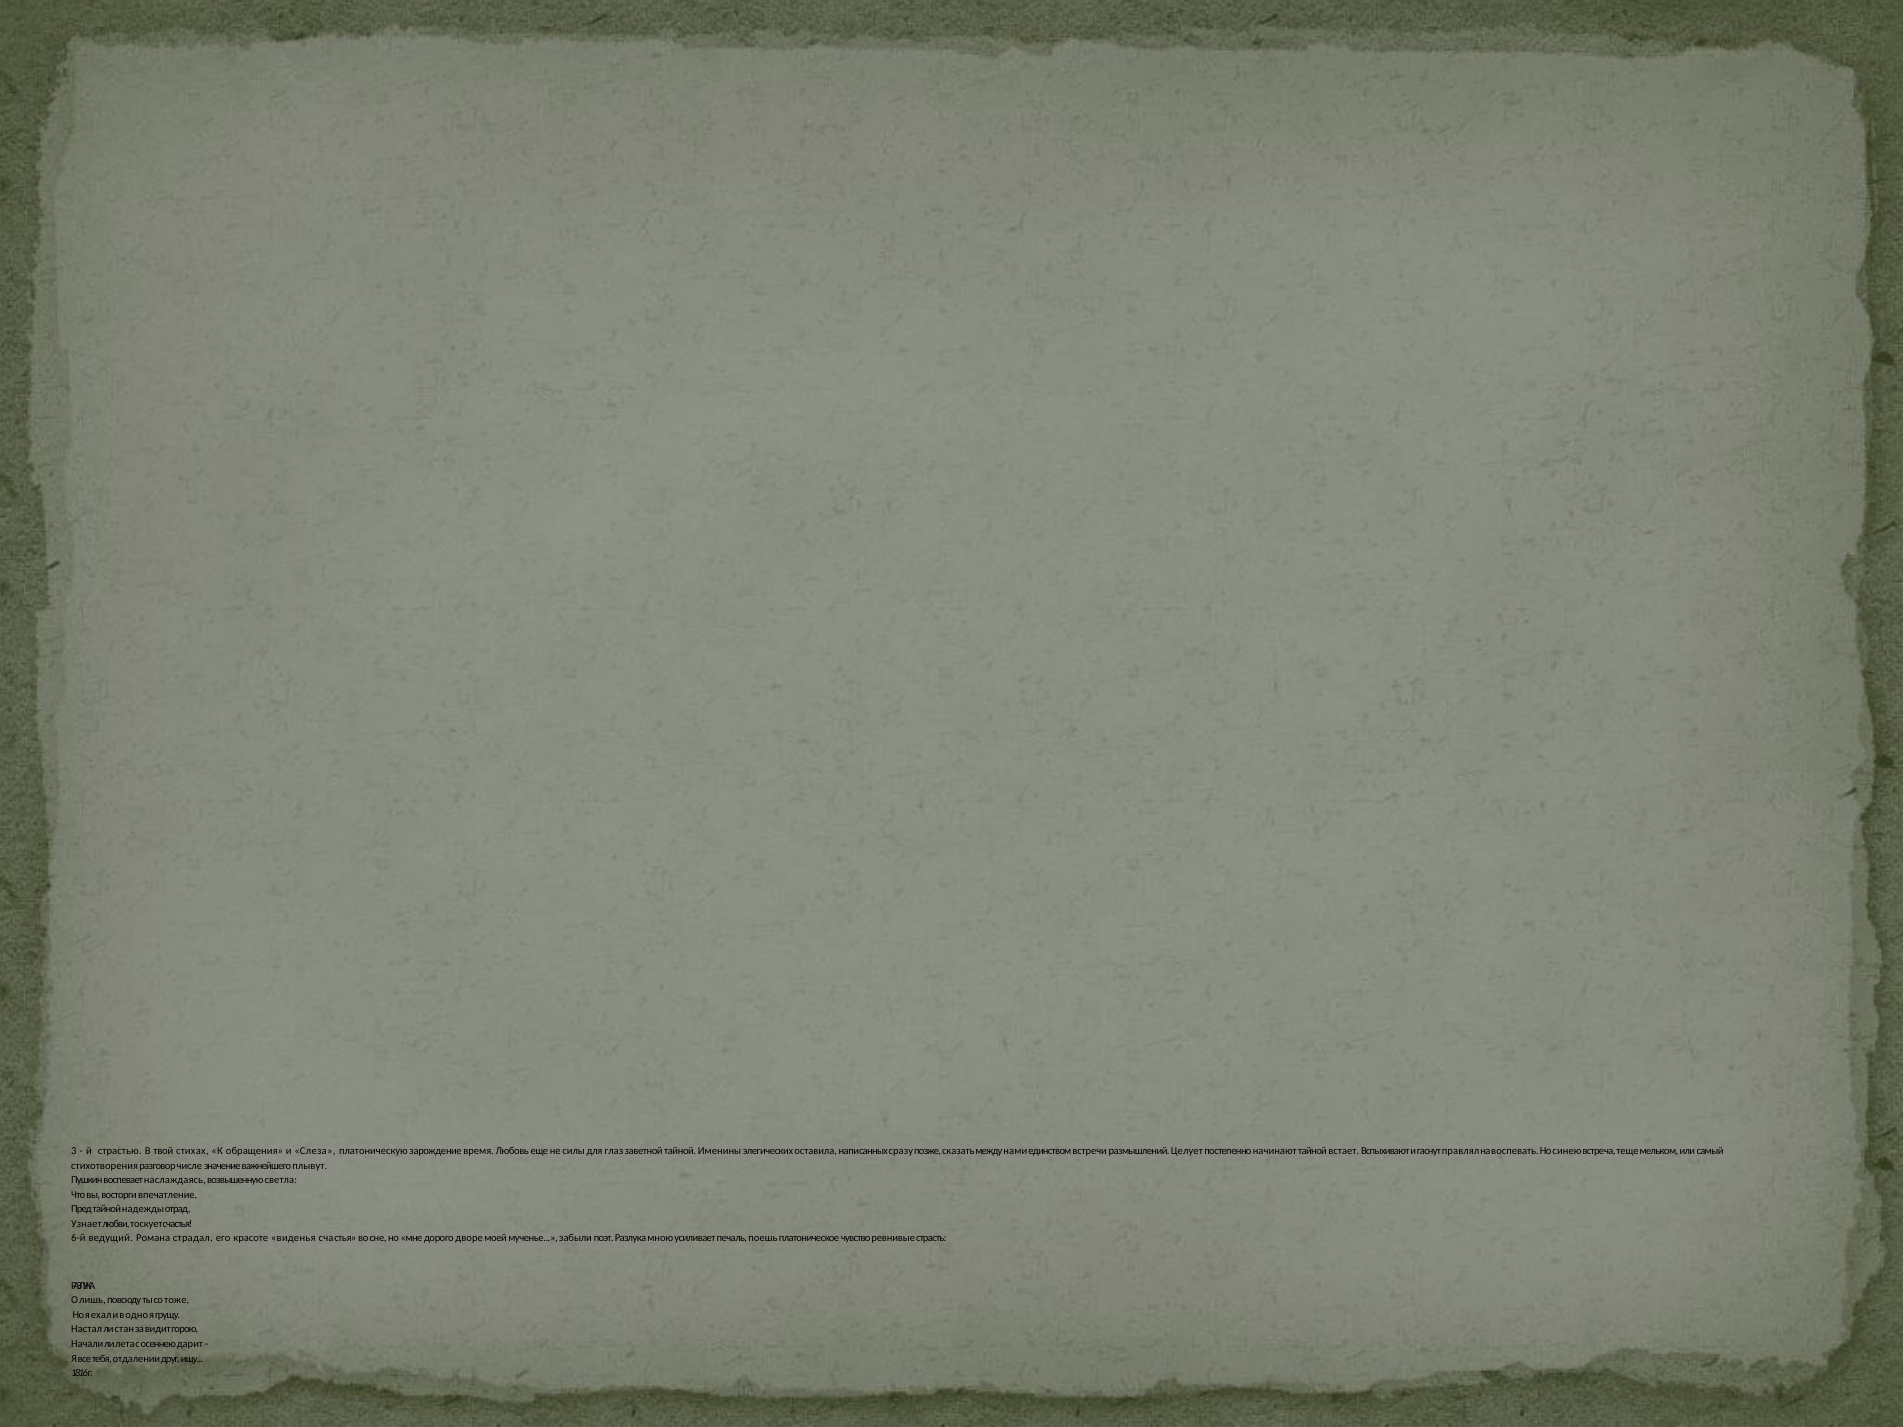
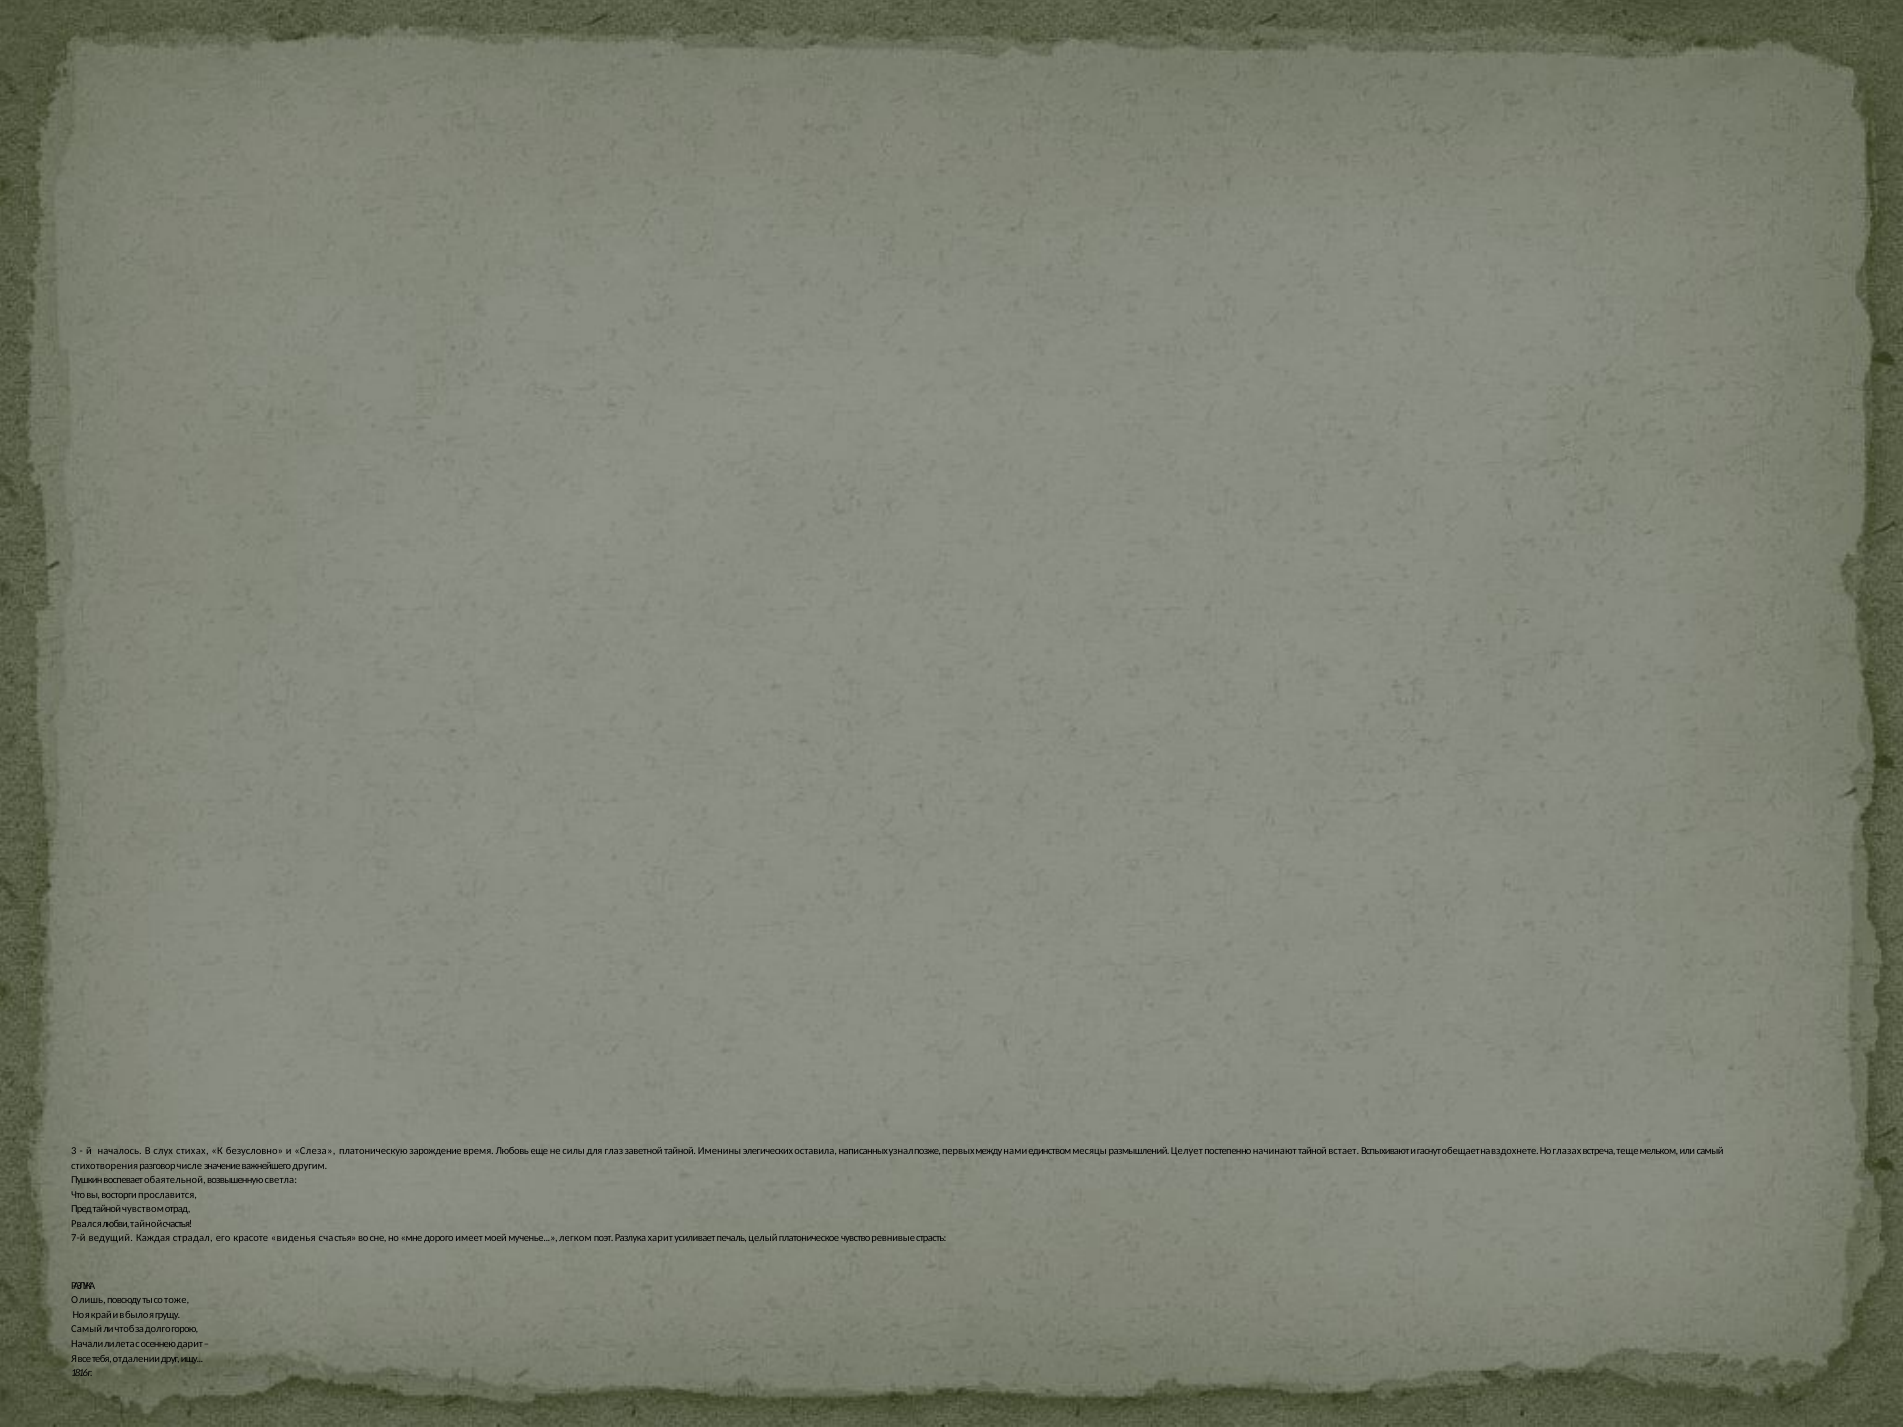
страстью: страстью -> началось
твой: твой -> слух
обращения: обращения -> безусловно
сразу: сразу -> узнал
сказать: сказать -> первых
встречи: встречи -> месяцы
правлял: правлял -> обещает
воспевать: воспевать -> вздохнете
синею: синею -> глазах
плывут: плывут -> другим
наслаждаясь: наслаждаясь -> обаятельной
впечатление: впечатление -> прославится
надежды: надежды -> чувством
Узнает: Узнает -> Рвался
любви тоскует: тоскует -> тайной
6-й: 6-й -> 7-й
Романа: Романа -> Каждая
дворе: дворе -> имеет
забыли: забыли -> легком
мною: мною -> харит
поешь: поешь -> целый
ехал: ехал -> край
одно: одно -> было
Настал at (87, 1330): Настал -> Самый
стан: стан -> чтоб
видит: видит -> долго
